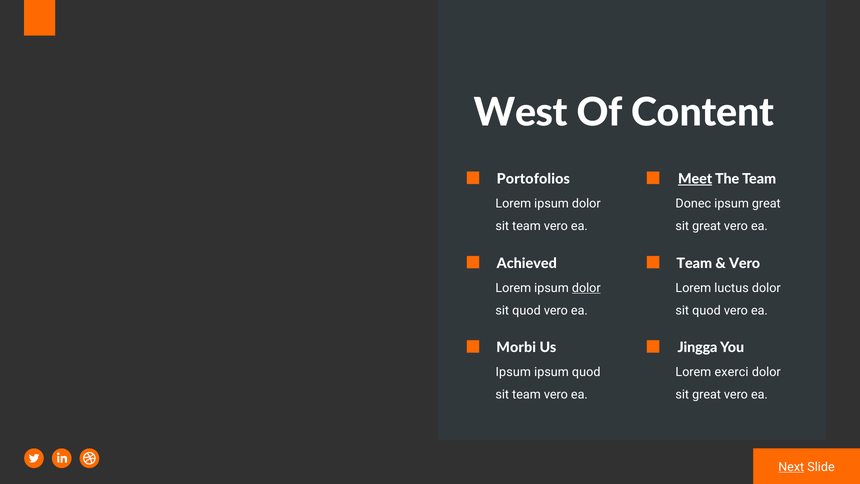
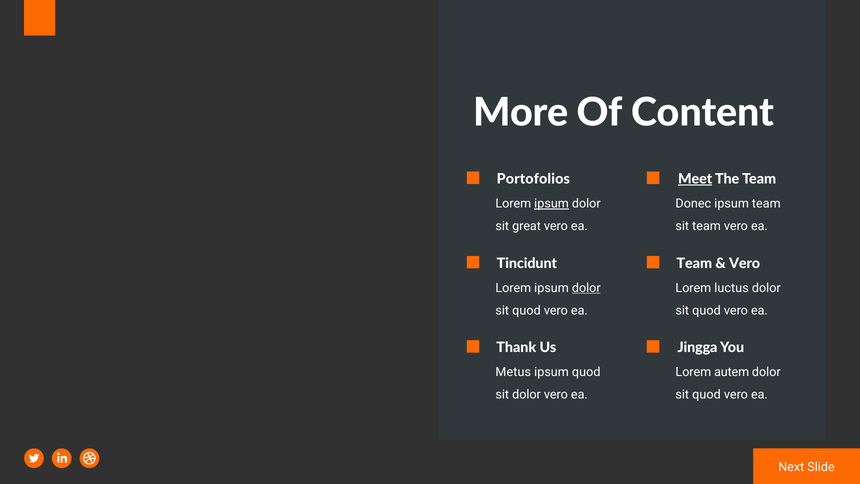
West: West -> More
ipsum at (552, 203) underline: none -> present
ipsum great: great -> team
team at (527, 226): team -> great
great at (707, 226): great -> team
Achieved: Achieved -> Tincidunt
Morbi: Morbi -> Thank
Ipsum at (513, 372): Ipsum -> Metus
exerci: exerci -> autem
team at (527, 395): team -> dolor
great at (707, 395): great -> quod
Next underline: present -> none
